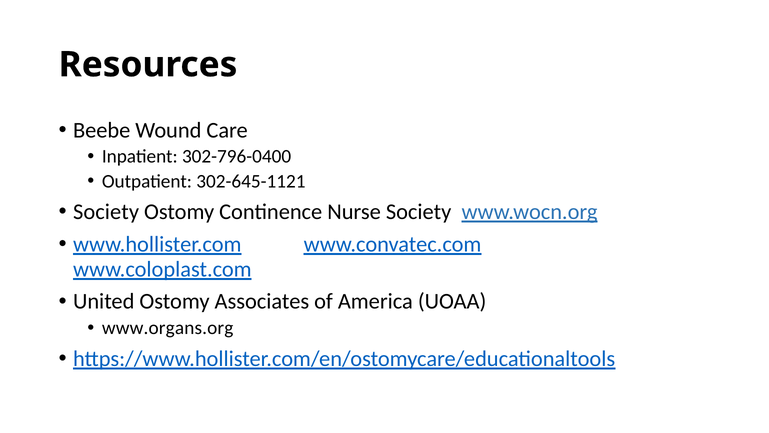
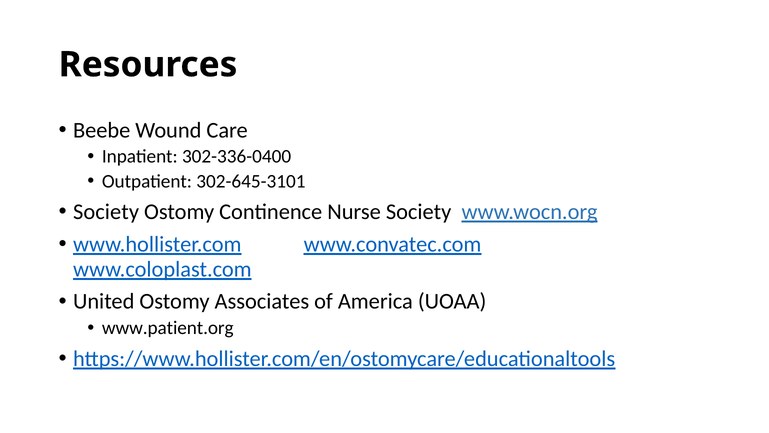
302-796-0400: 302-796-0400 -> 302-336-0400
302-645-1121: 302-645-1121 -> 302-645-3101
www.organs.org: www.organs.org -> www.patient.org
